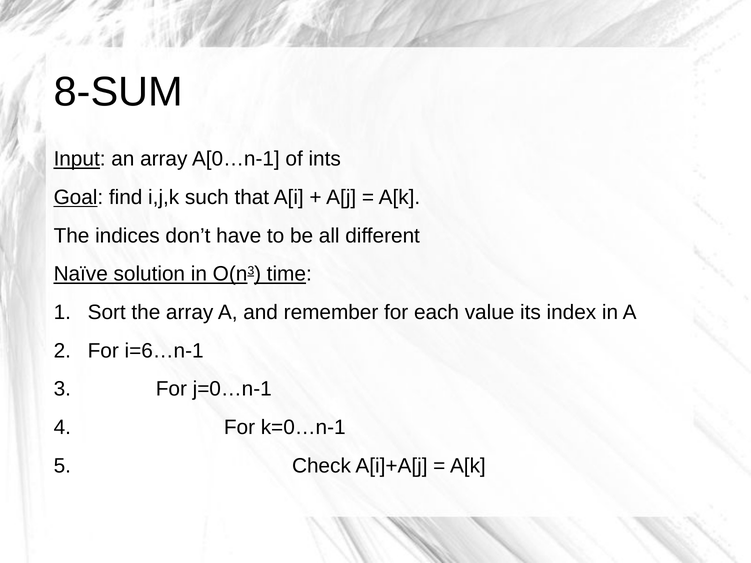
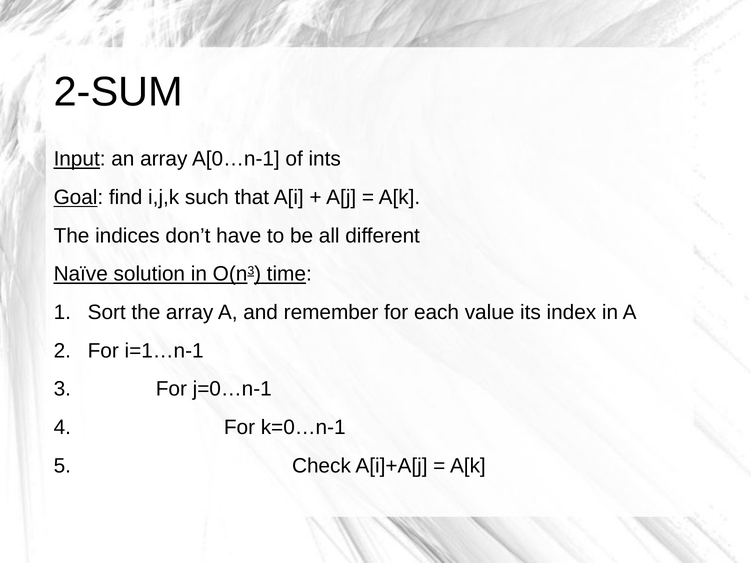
8-SUM: 8-SUM -> 2-SUM
i=6…n-1: i=6…n-1 -> i=1…n-1
